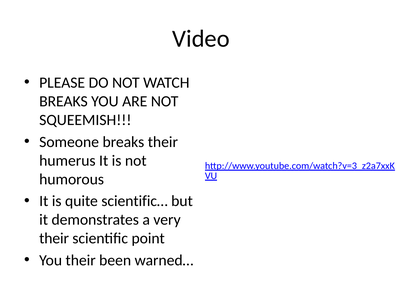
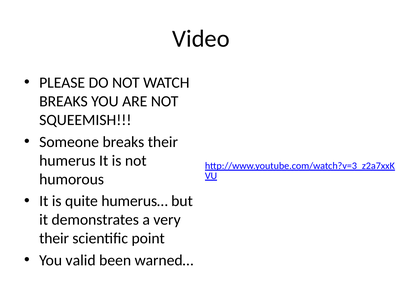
scientific…: scientific… -> humerus…
You their: their -> valid
